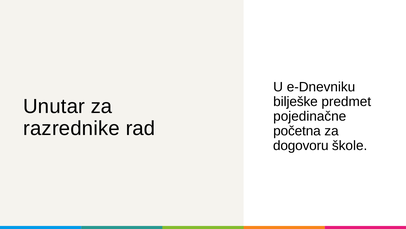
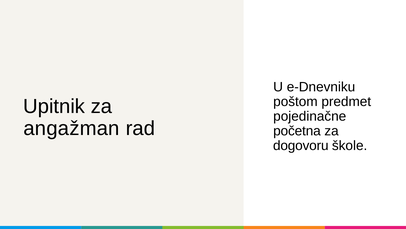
bilješke: bilješke -> poštom
Unutar: Unutar -> Upitnik
razrednike: razrednike -> angažman
